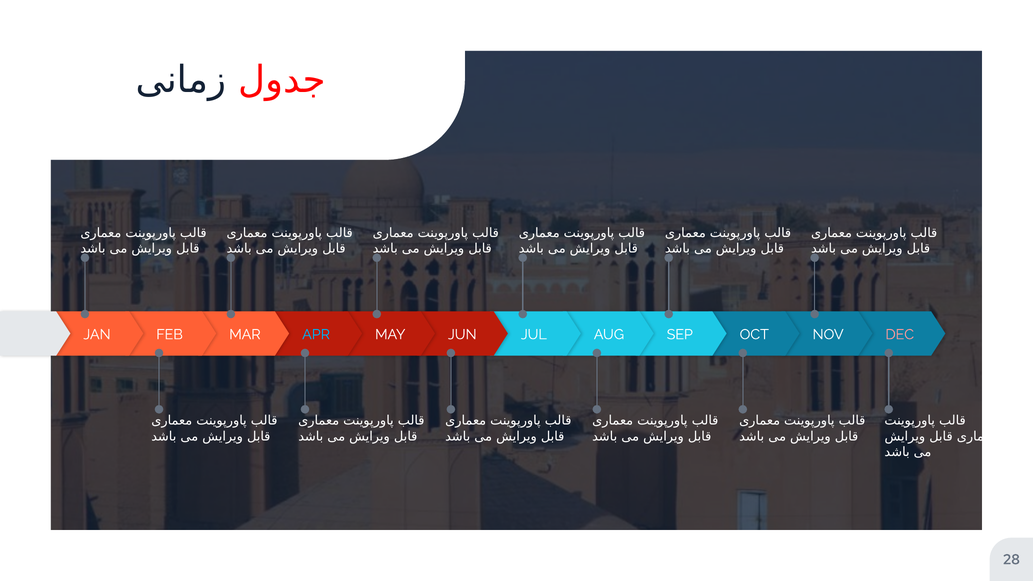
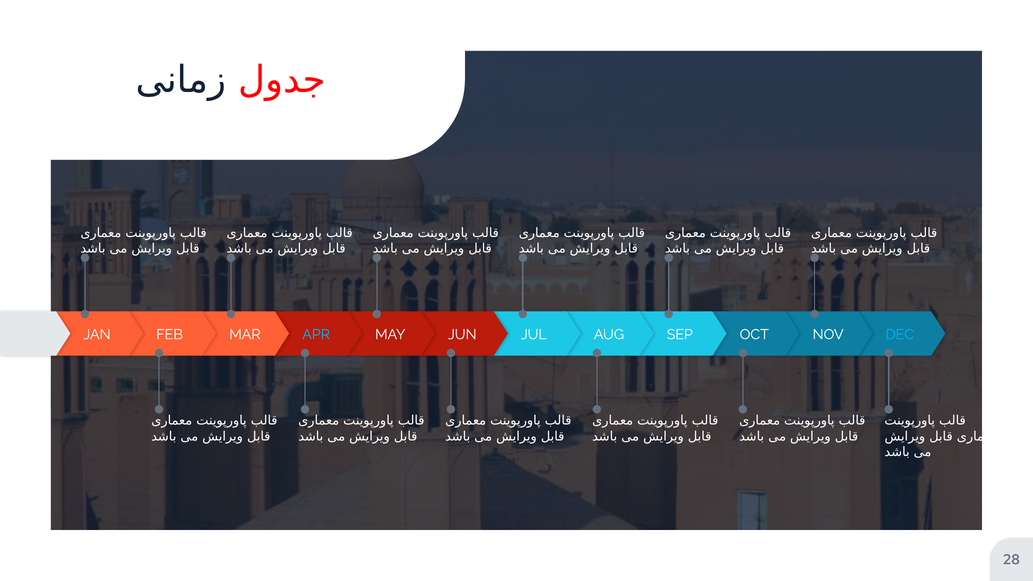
DEC colour: pink -> light blue
